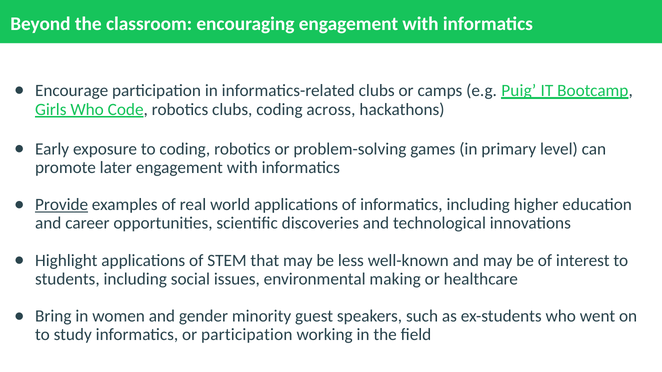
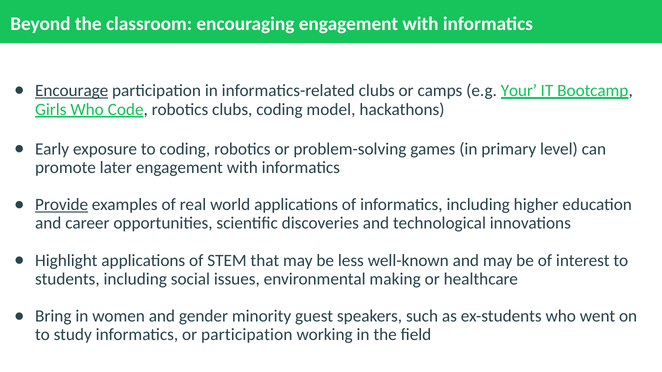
Encourage underline: none -> present
Puig: Puig -> Your
across: across -> model
